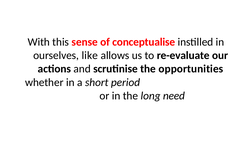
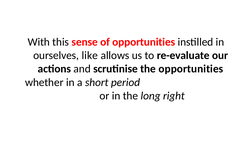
of conceptualise: conceptualise -> opportunities
need: need -> right
